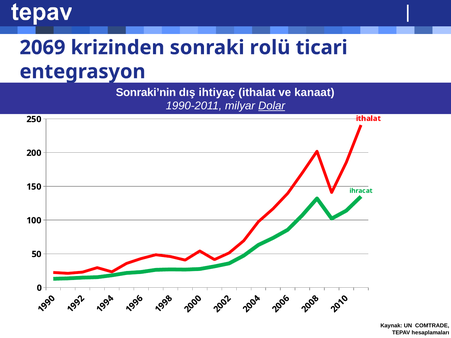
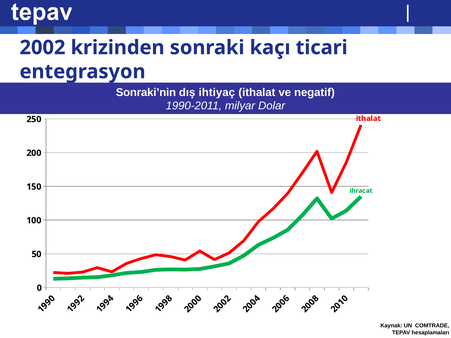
2069: 2069 -> 2002
rolü: rolü -> kaçı
kanaat: kanaat -> negatif
Dolar underline: present -> none
